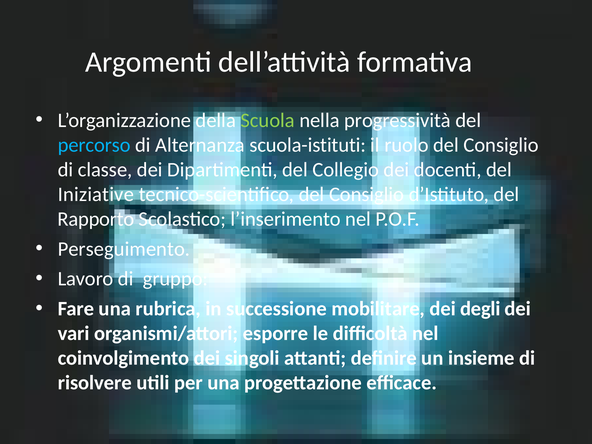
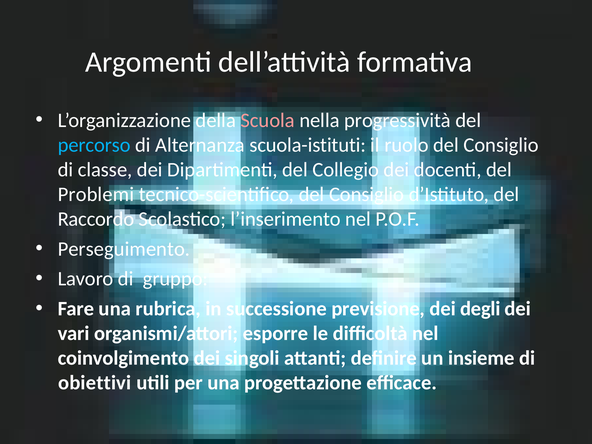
Scuola colour: light green -> pink
Iniziative: Iniziative -> Problemi
Rapporto: Rapporto -> Raccordo
mobilitare: mobilitare -> previsione
risolvere: risolvere -> obiettivi
